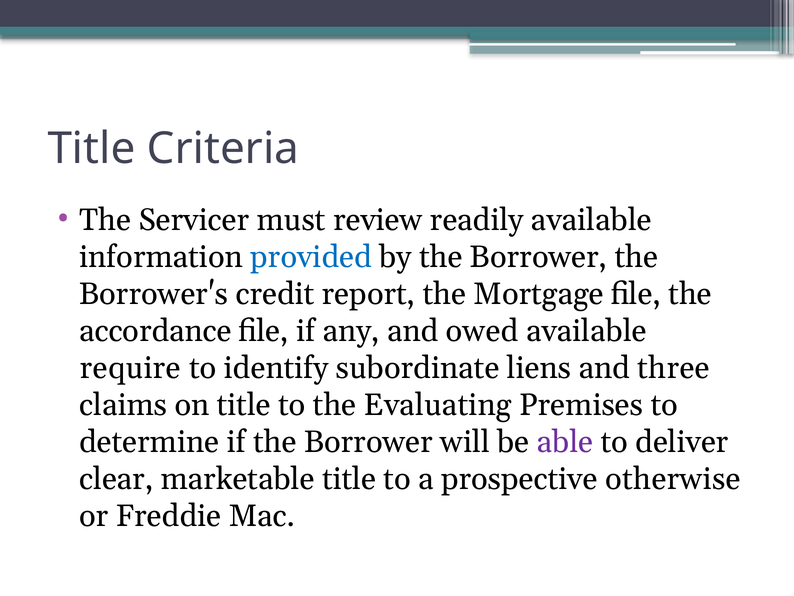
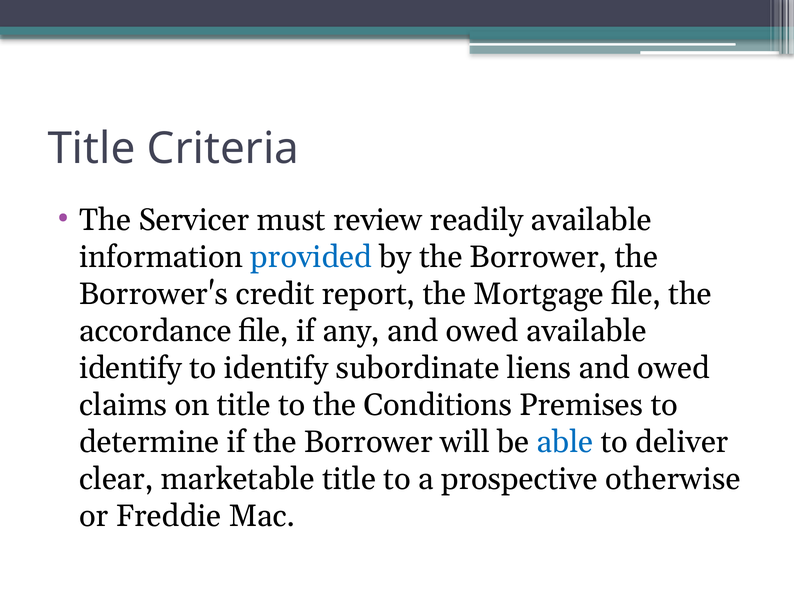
require at (130, 368): require -> identify
liens and three: three -> owed
Evaluating: Evaluating -> Conditions
able colour: purple -> blue
